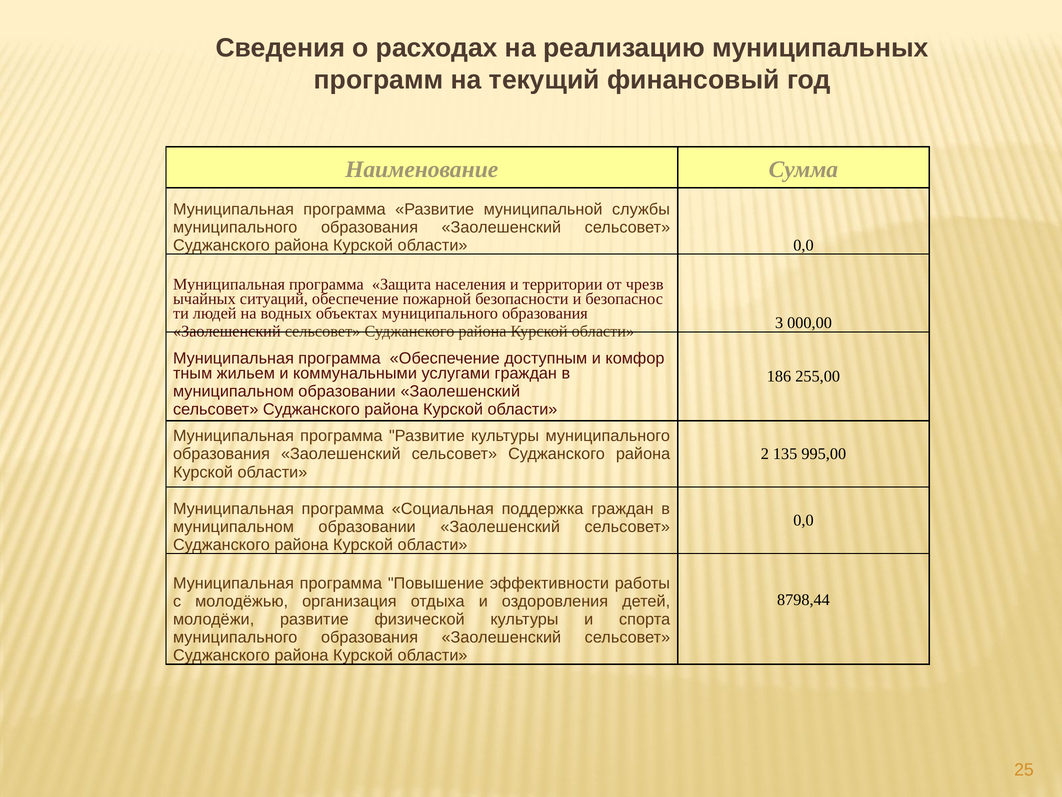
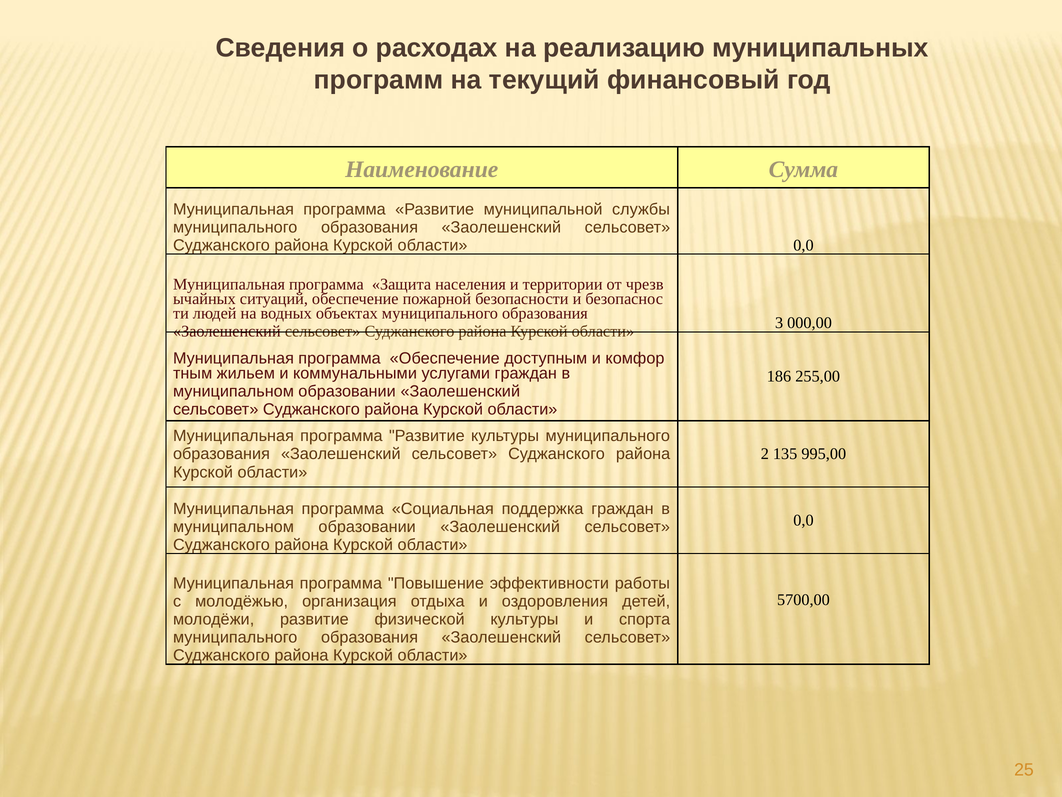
8798,44: 8798,44 -> 5700,00
